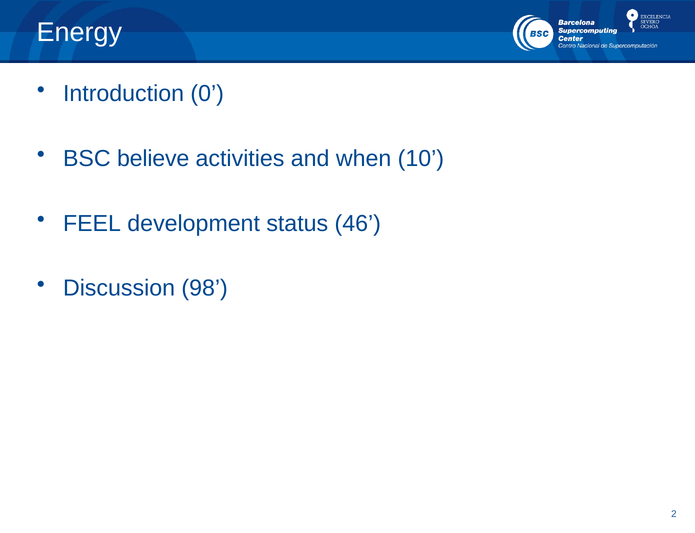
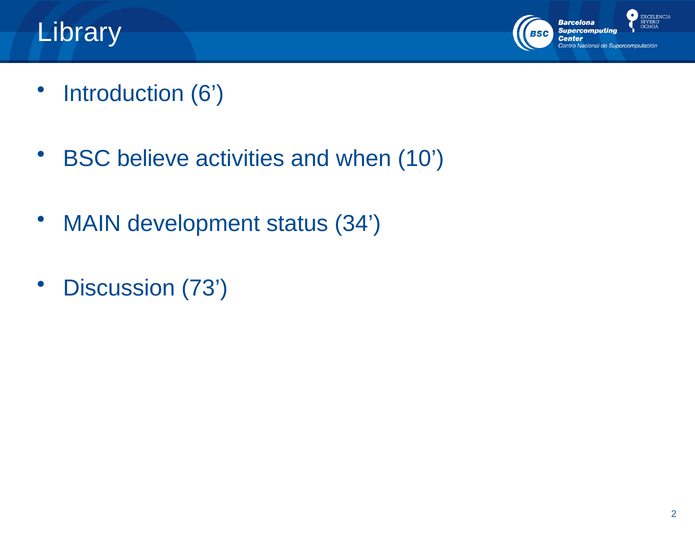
Energy: Energy -> Library
0: 0 -> 6
FEEL: FEEL -> MAIN
46: 46 -> 34
98: 98 -> 73
